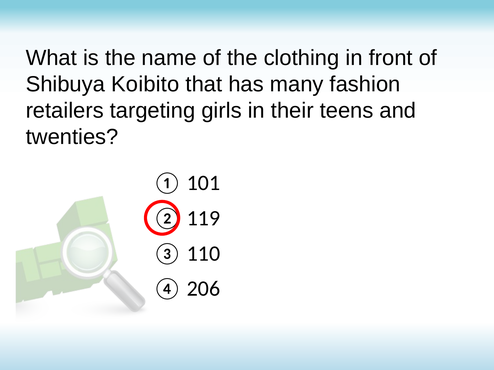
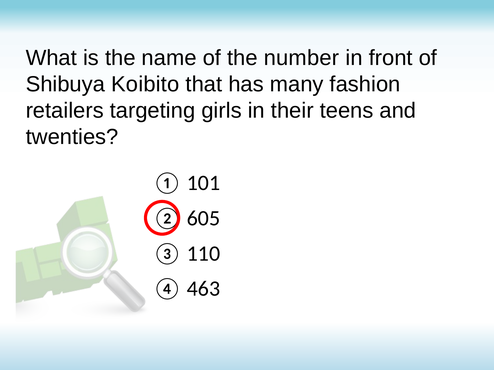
clothing: clothing -> number
119: 119 -> 605
206: 206 -> 463
